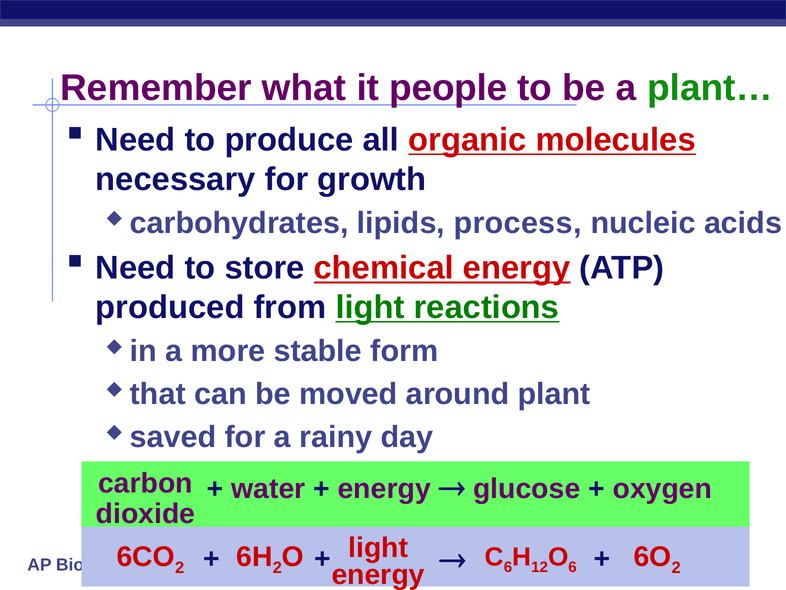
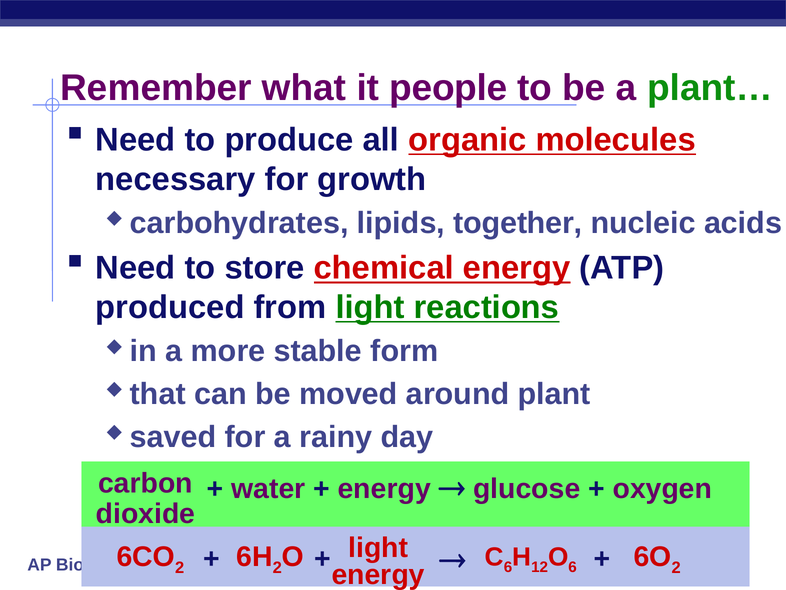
process: process -> together
